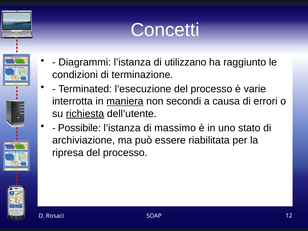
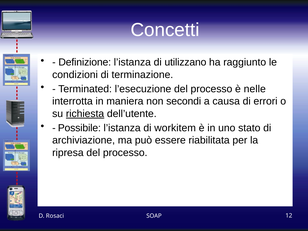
Diagrammi: Diagrammi -> Definizione
varie: varie -> nelle
maniera underline: present -> none
massimo: massimo -> workitem
